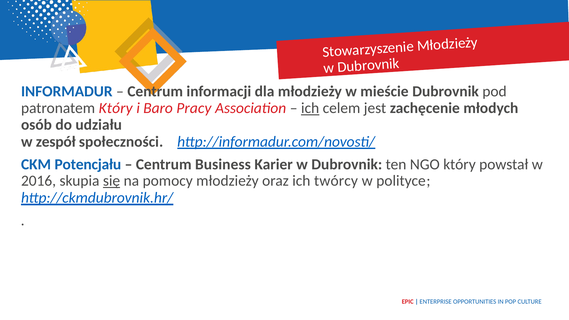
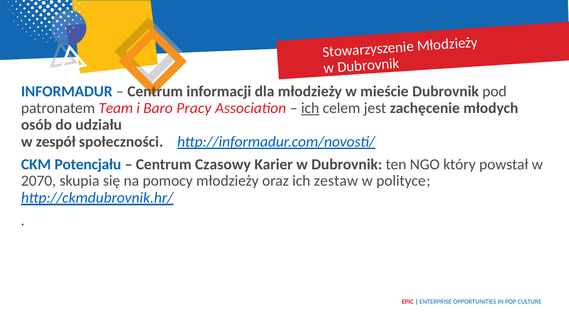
patronatem Który: Który -> Team
Business: Business -> Czasowy
2016: 2016 -> 2070
się underline: present -> none
twórcy: twórcy -> zestaw
